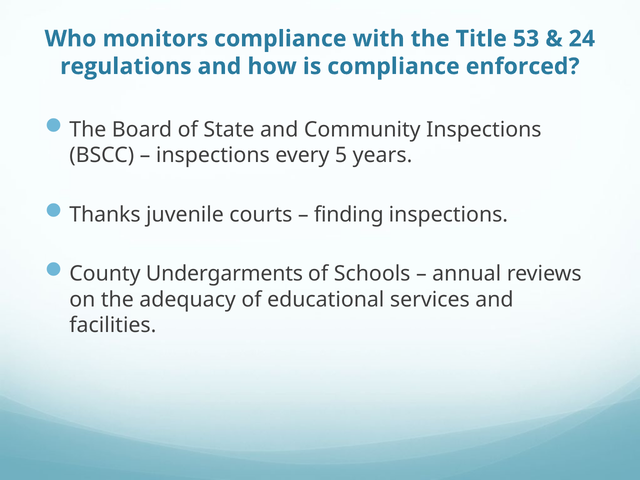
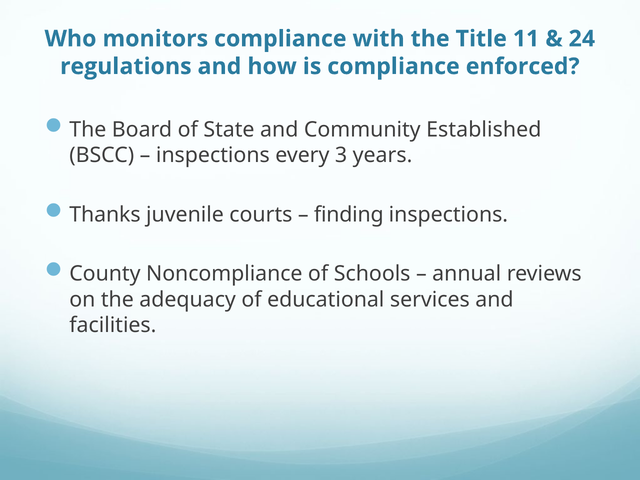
53: 53 -> 11
Community Inspections: Inspections -> Established
5: 5 -> 3
Undergarments: Undergarments -> Noncompliance
